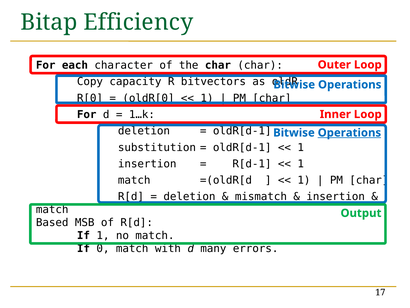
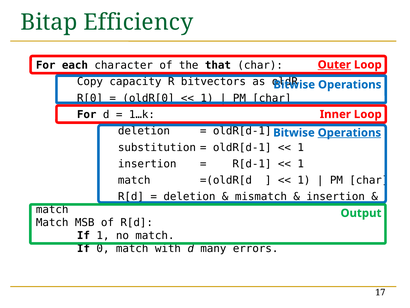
the char: char -> that
Outer underline: none -> present
Based at (52, 222): Based -> Match
